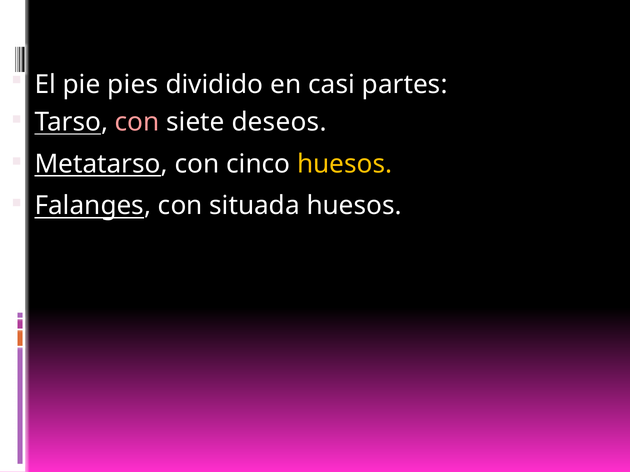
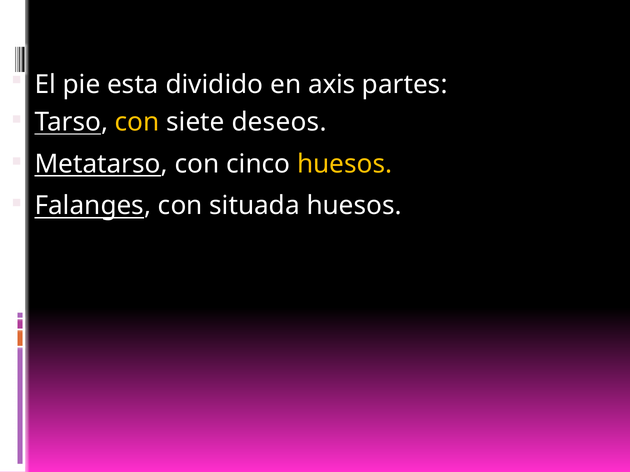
pies: pies -> esta
casi: casi -> axis
con at (137, 122) colour: pink -> yellow
